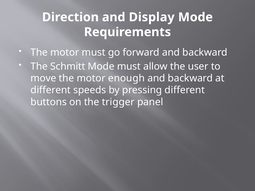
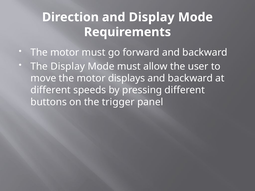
The Schmitt: Schmitt -> Display
enough: enough -> displays
